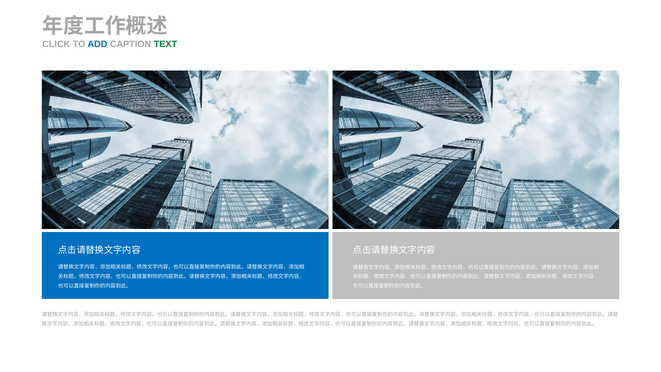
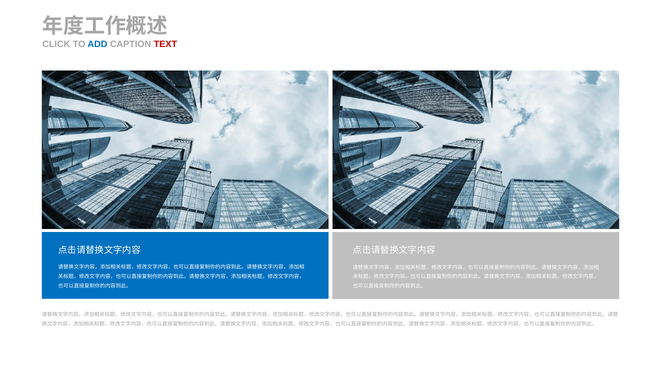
TEXT colour: green -> red
